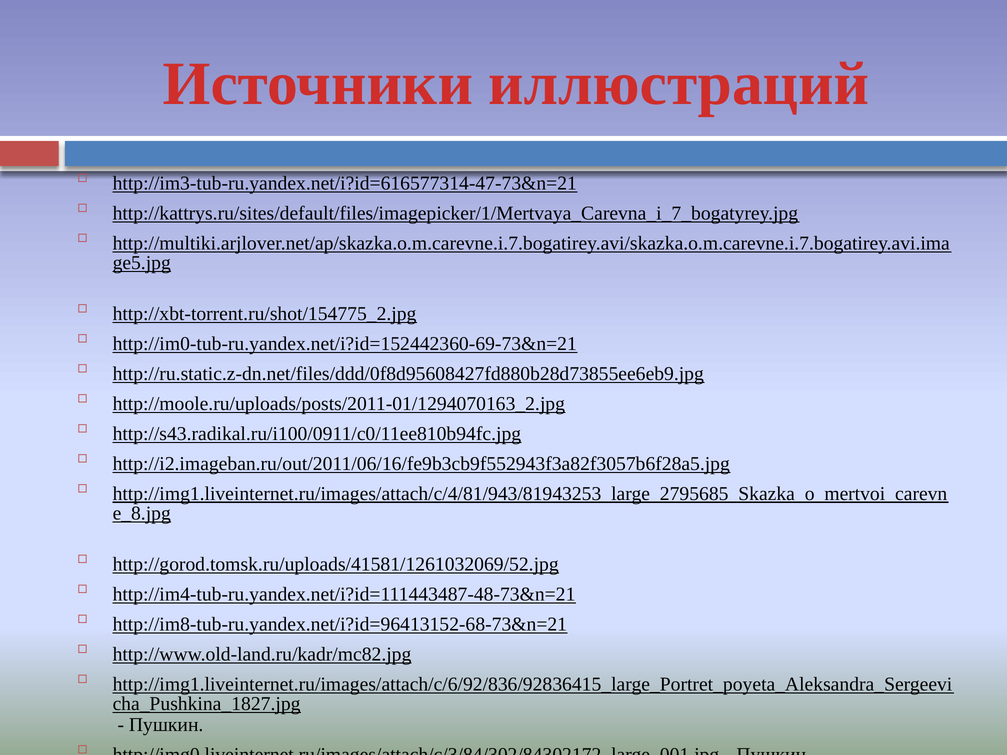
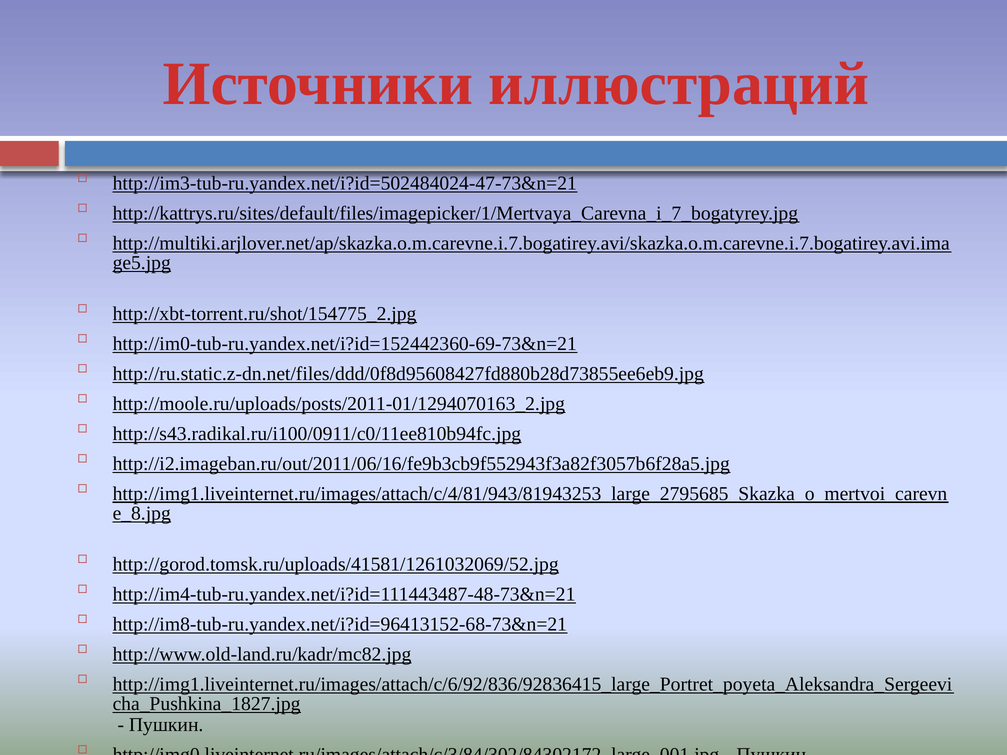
http://im3-tub-ru.yandex.net/i?id=616577314-47-73&n=21: http://im3-tub-ru.yandex.net/i?id=616577314-47-73&n=21 -> http://im3-tub-ru.yandex.net/i?id=502484024-47-73&n=21
